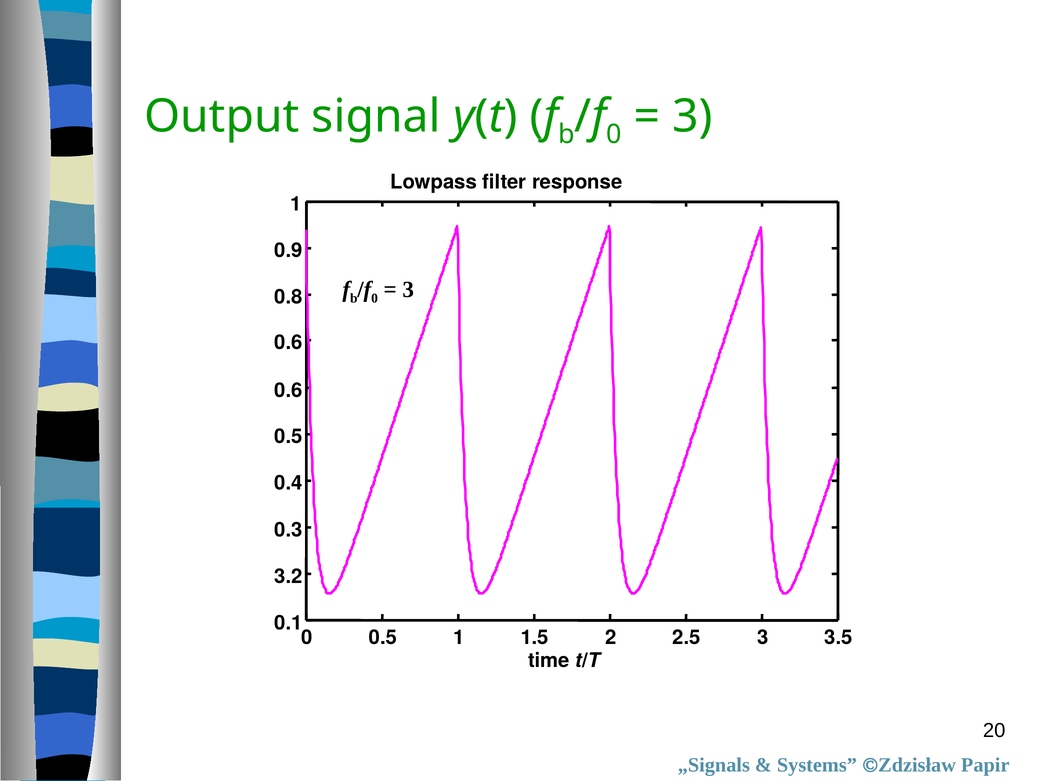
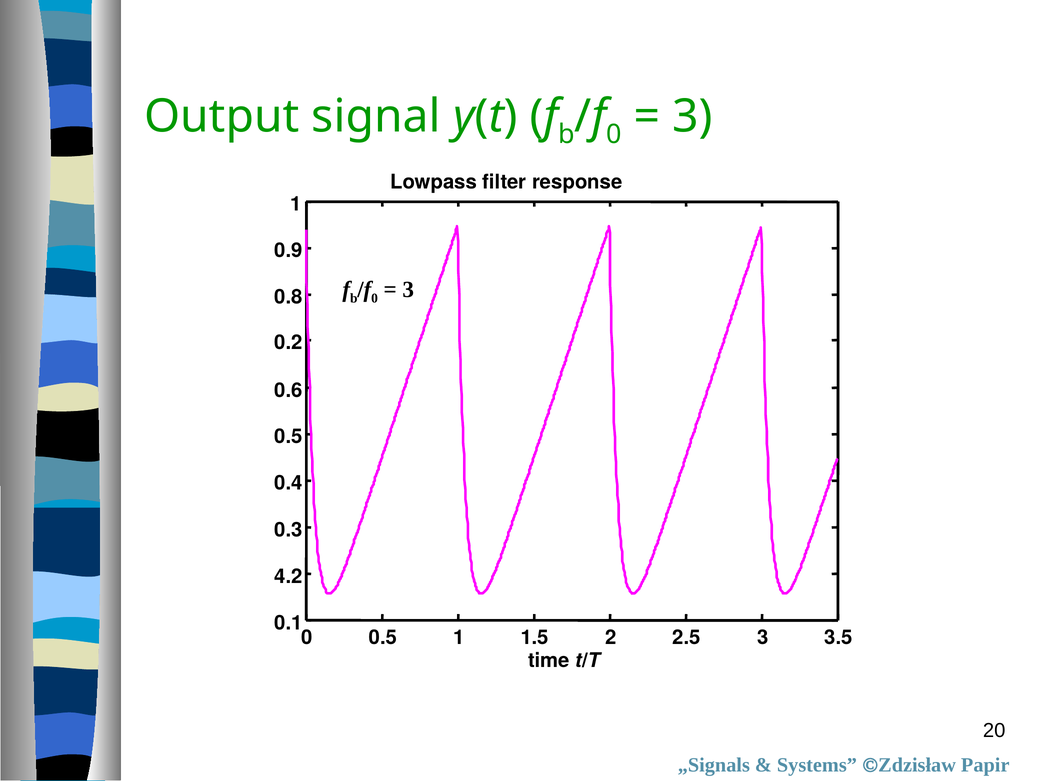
0.6 at (288, 343): 0.6 -> 0.2
3.2: 3.2 -> 4.2
